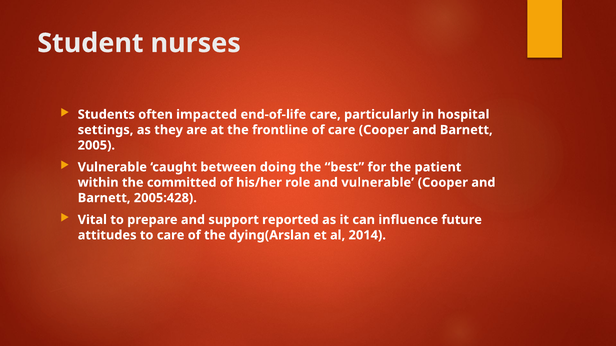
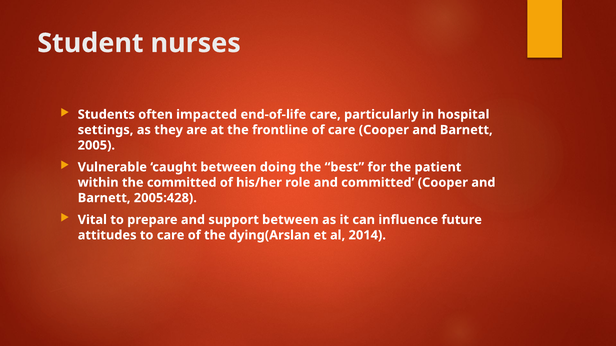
and vulnerable: vulnerable -> committed
support reported: reported -> between
